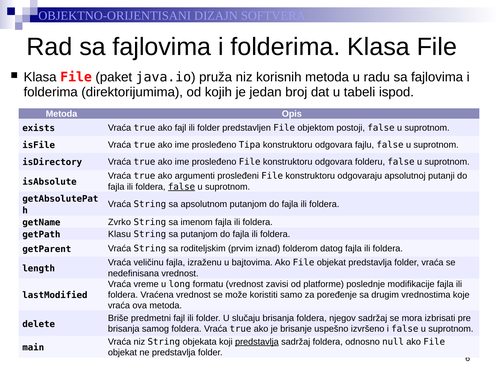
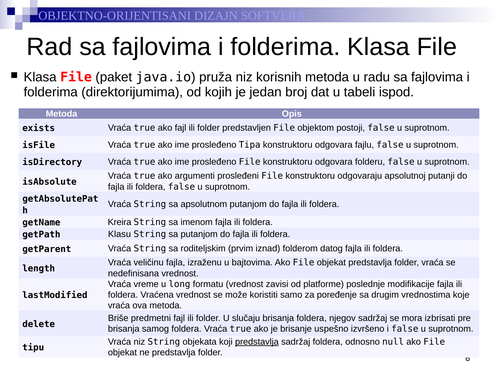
false at (182, 187) underline: present -> none
Zvrko: Zvrko -> Kreira
main: main -> tipu
